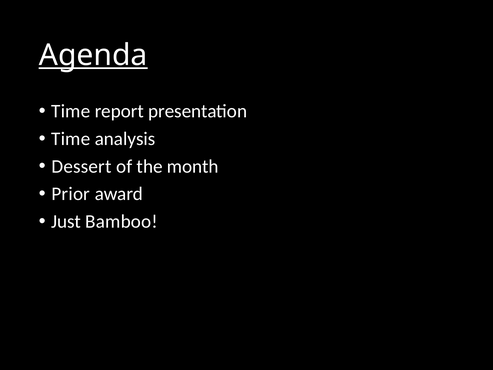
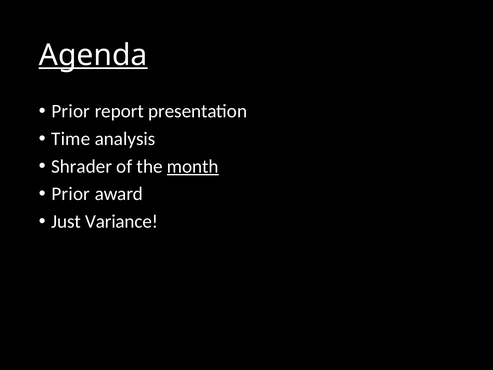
Time at (71, 111): Time -> Prior
Dessert: Dessert -> Shrader
month underline: none -> present
Bamboo: Bamboo -> Variance
